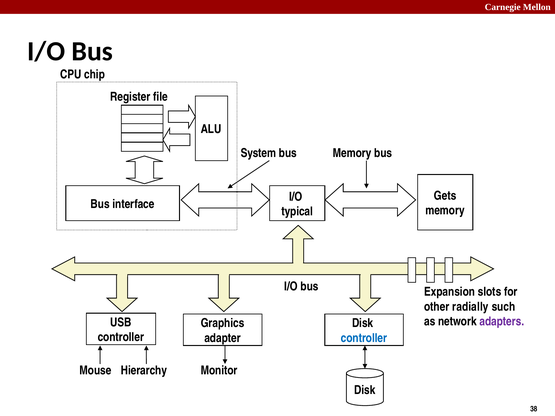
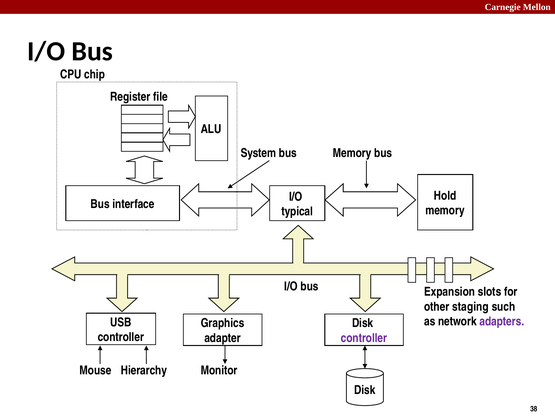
Gets: Gets -> Hold
radially: radially -> staging
controller at (364, 338) colour: blue -> purple
